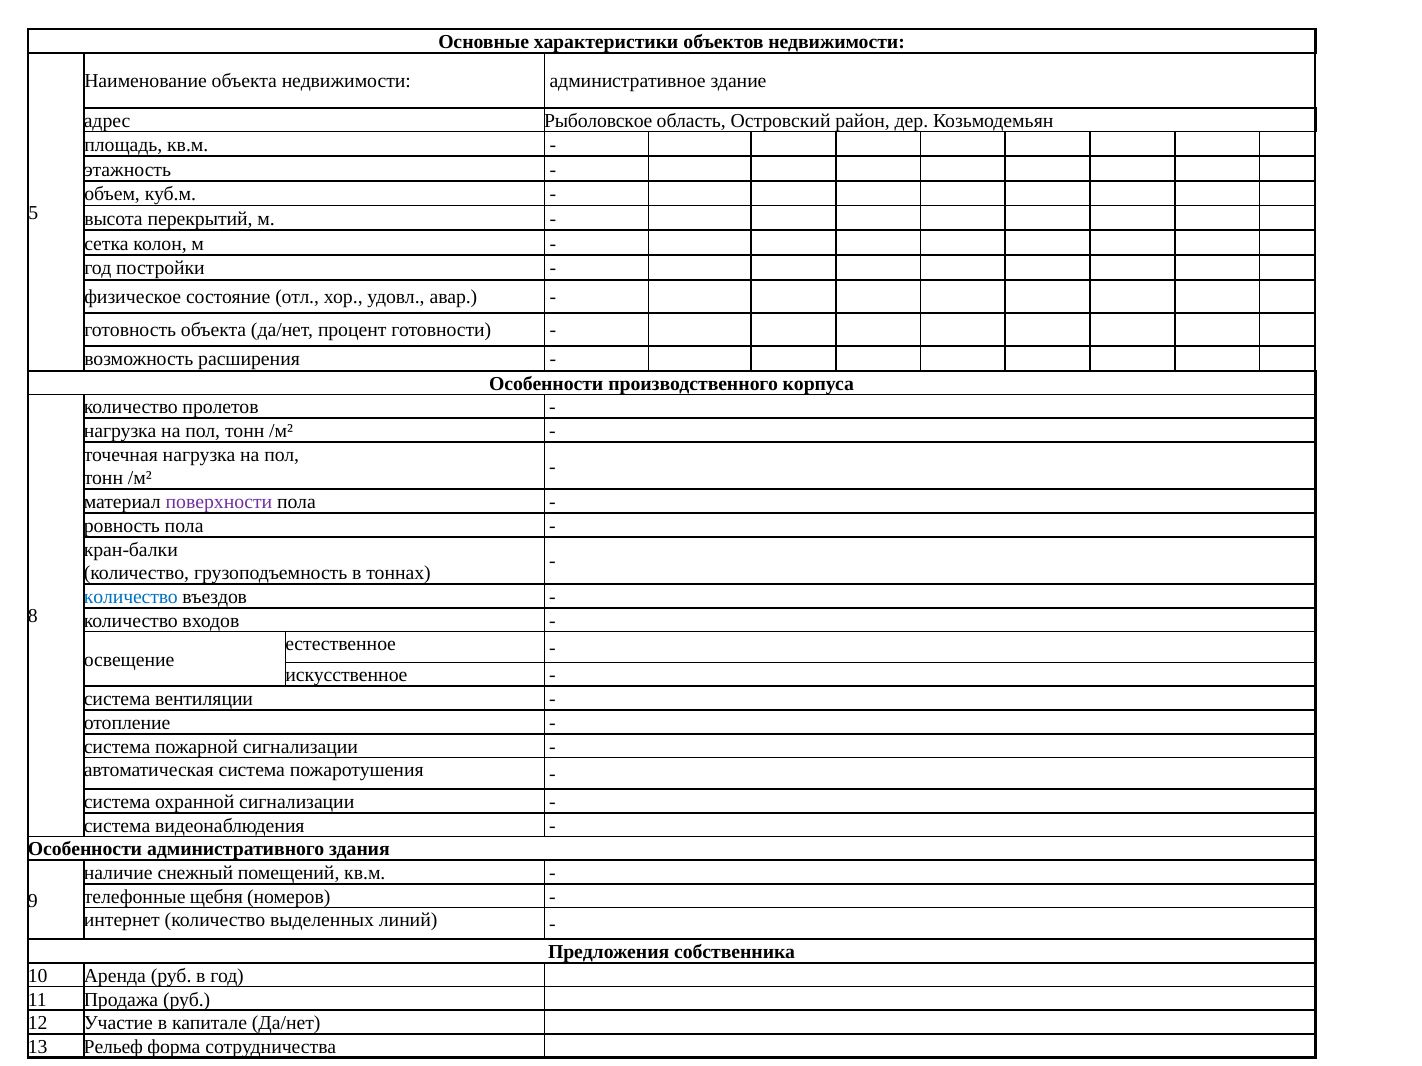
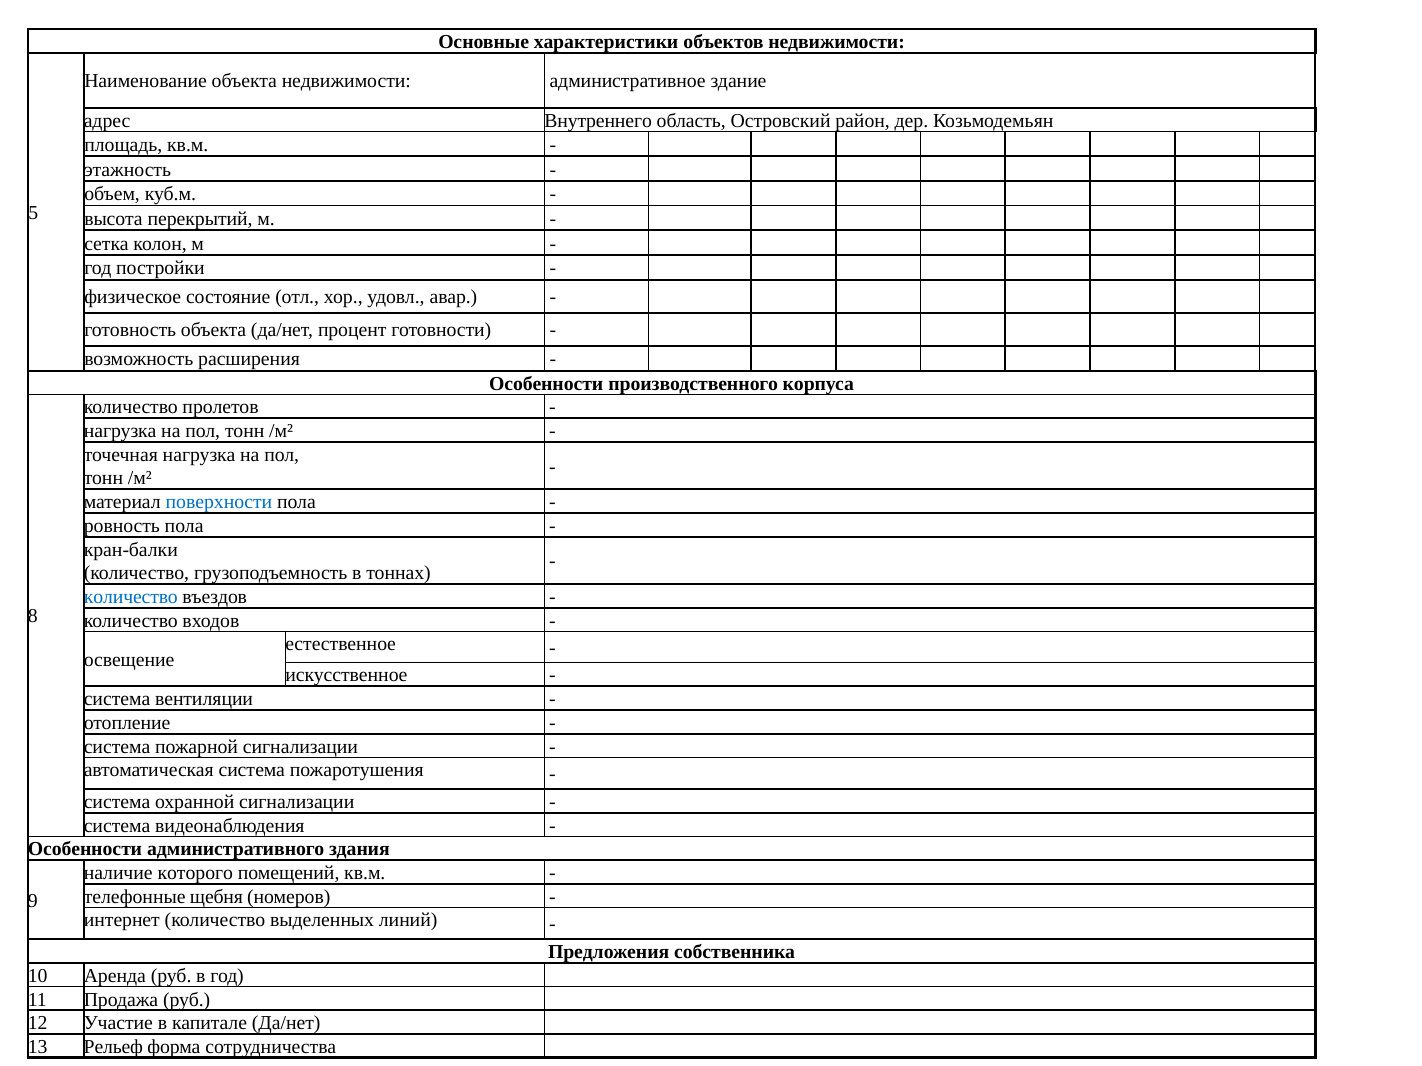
Рыболовское: Рыболовское -> Внутреннего
поверхности colour: purple -> blue
снежный: снежный -> которого
